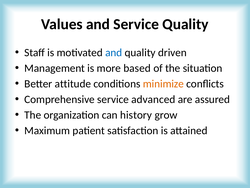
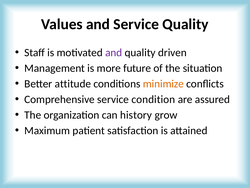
and at (114, 52) colour: blue -> purple
based: based -> future
advanced: advanced -> condition
